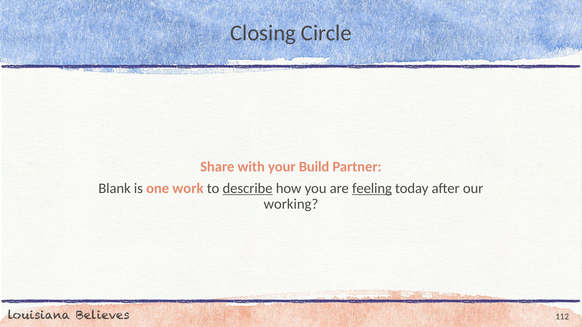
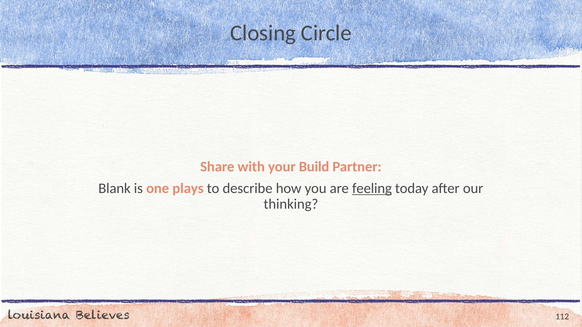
work: work -> plays
describe underline: present -> none
working: working -> thinking
